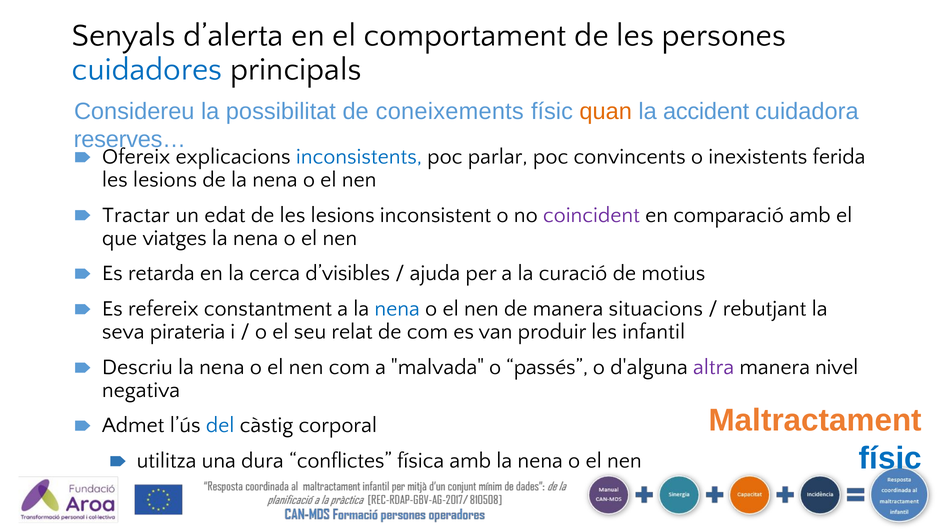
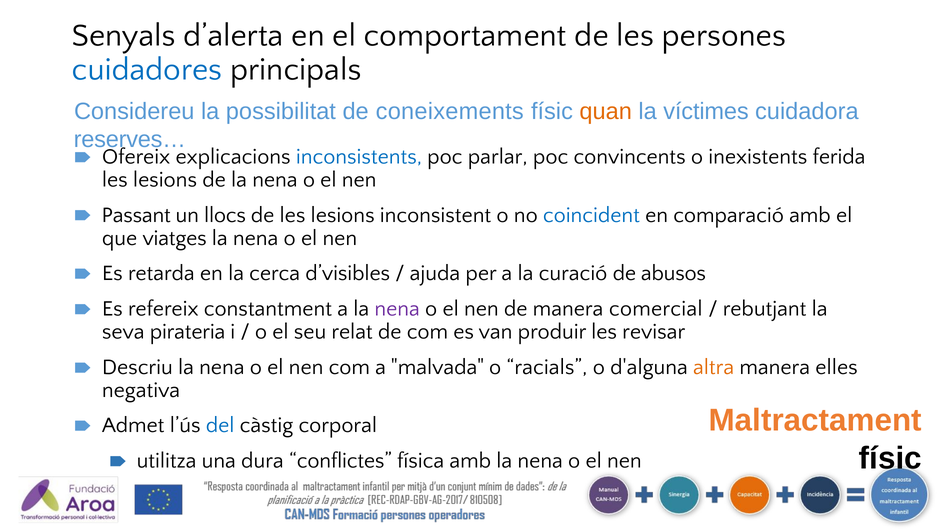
accident: accident -> víctimes
Tractar: Tractar -> Passant
edat: edat -> llocs
coincident colour: purple -> blue
motius: motius -> abusos
nena at (397, 308) colour: blue -> purple
situacions: situacions -> comercial
infantil: infantil -> revisar
passés: passés -> racials
altra colour: purple -> orange
nivel: nivel -> elles
físic at (890, 458) colour: blue -> black
